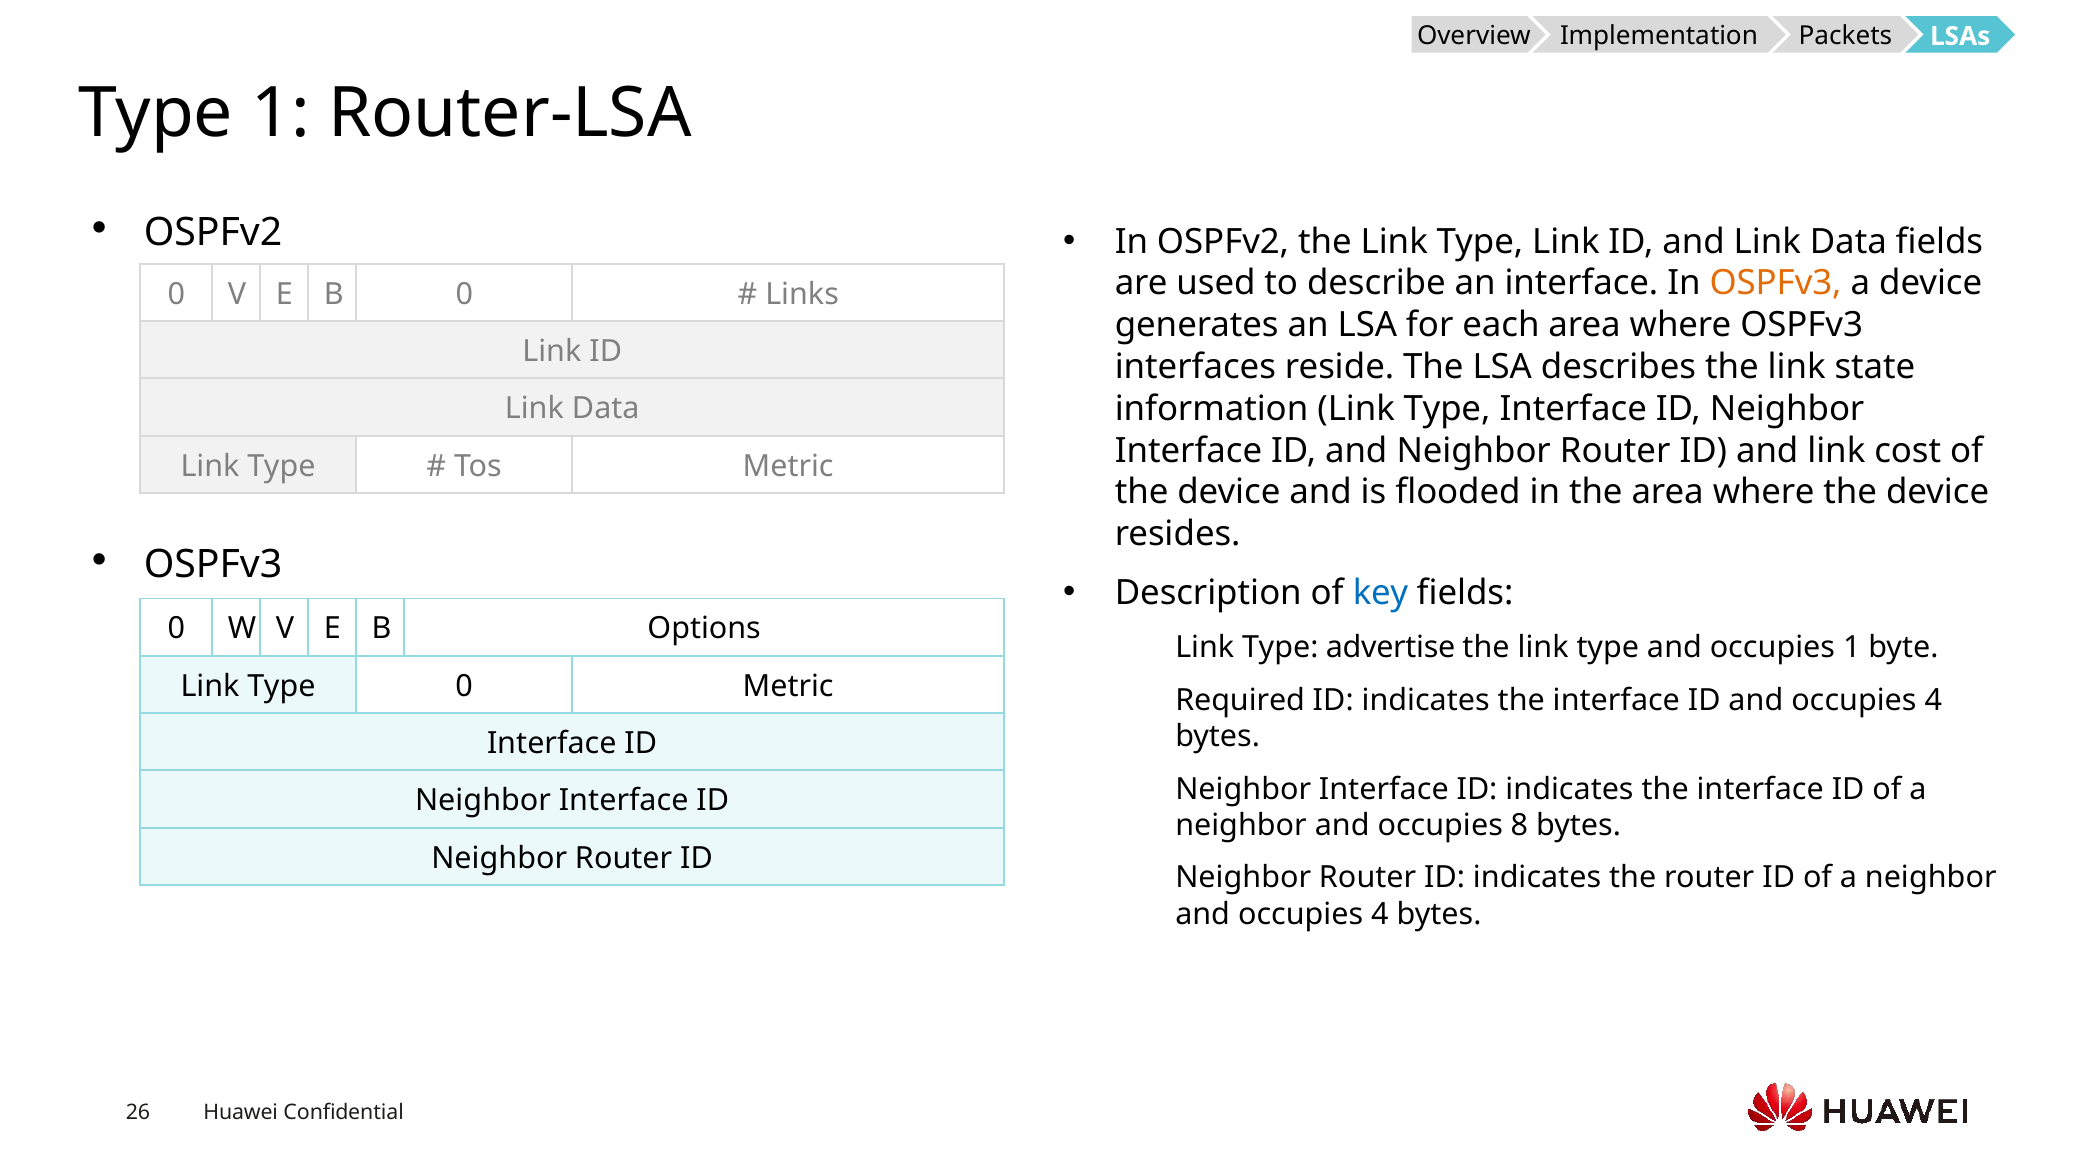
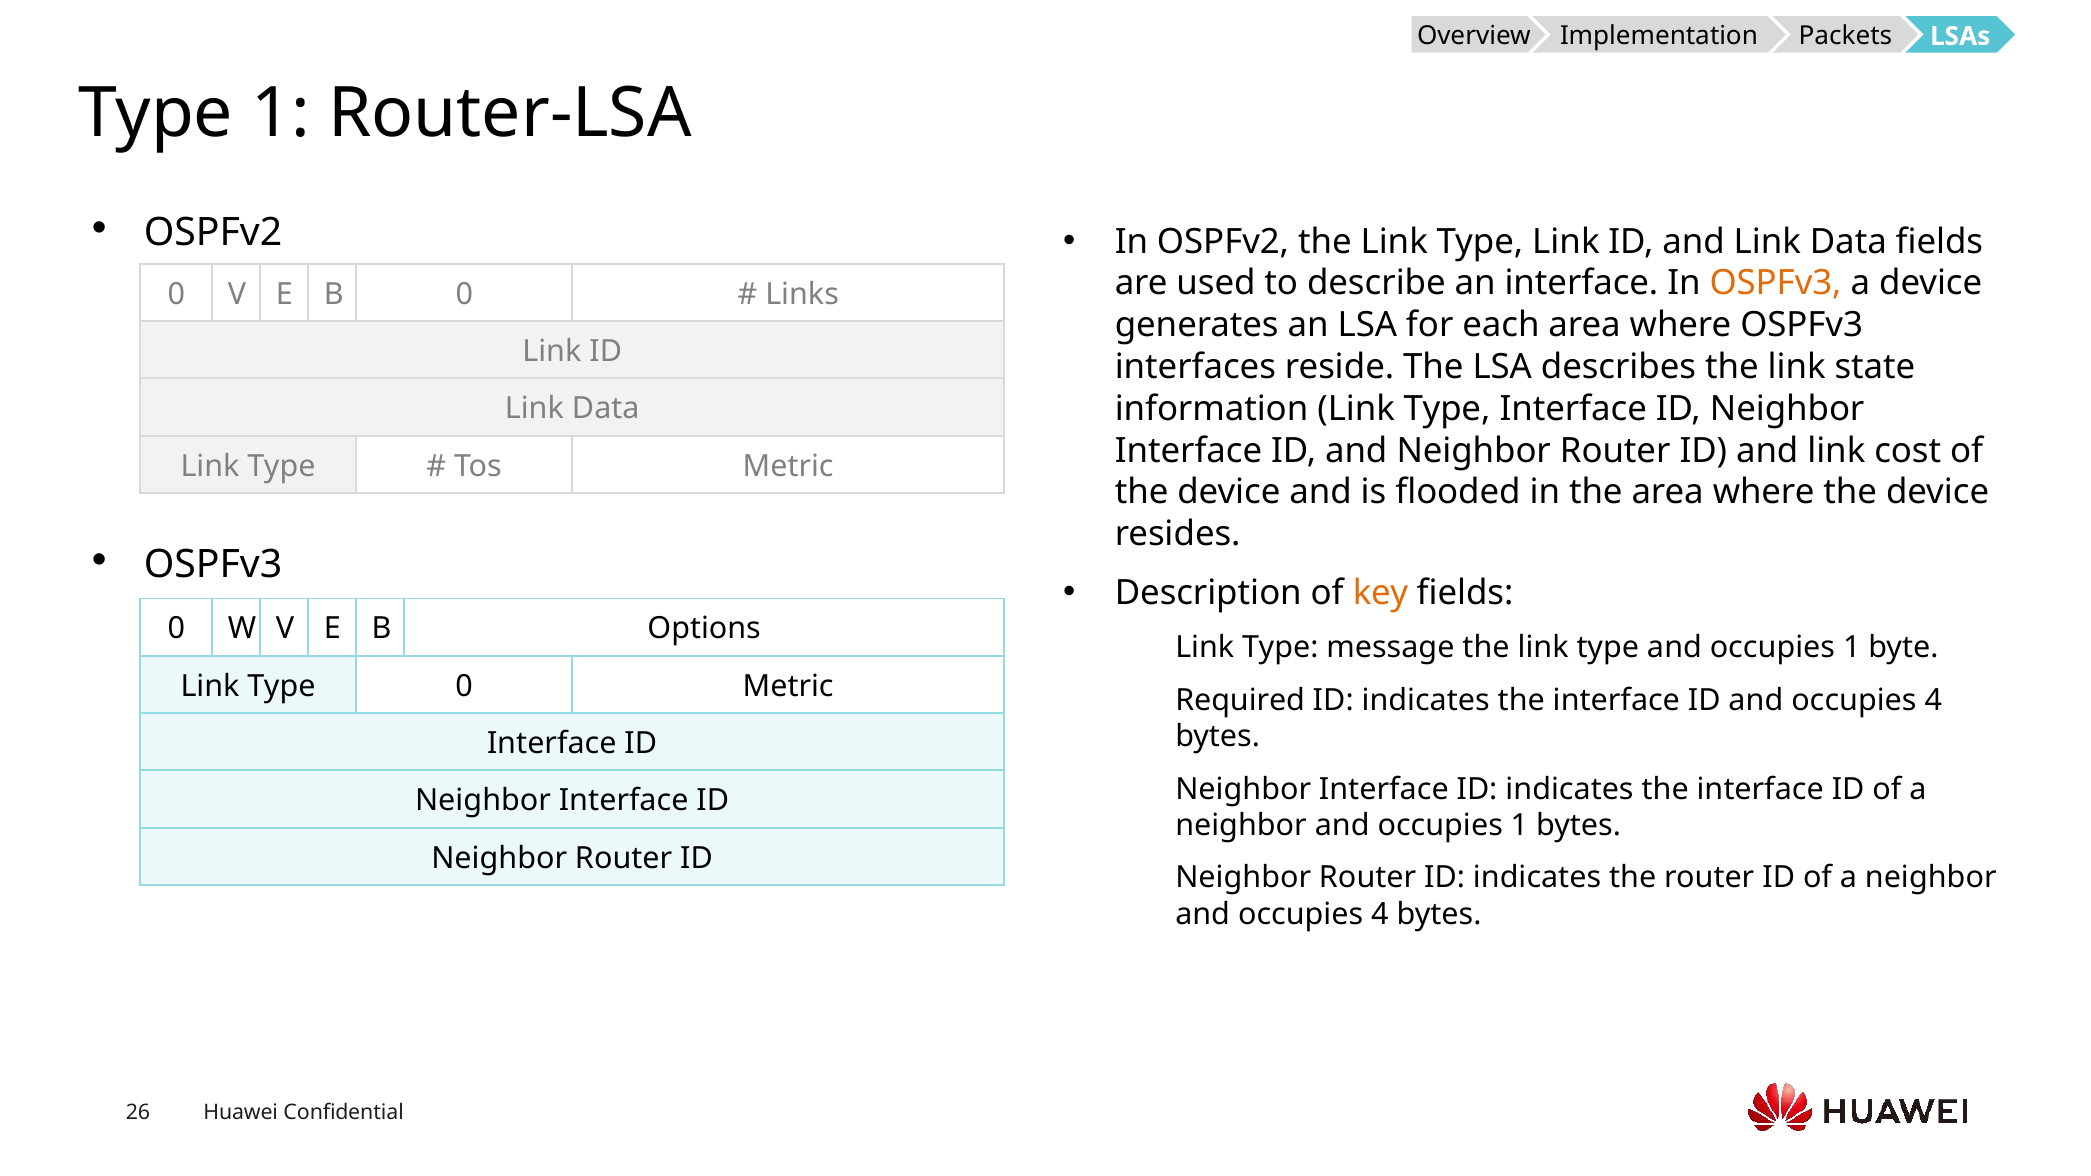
key colour: blue -> orange
advertise: advertise -> message
neighbor and occupies 8: 8 -> 1
